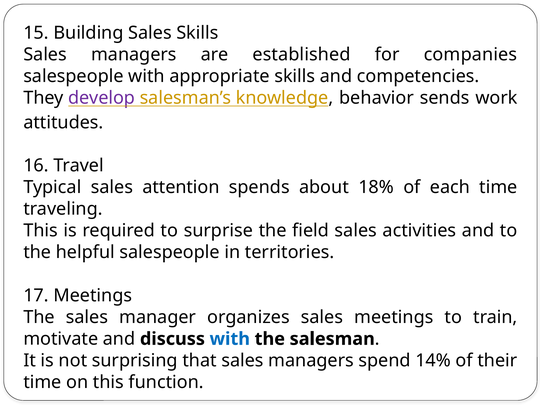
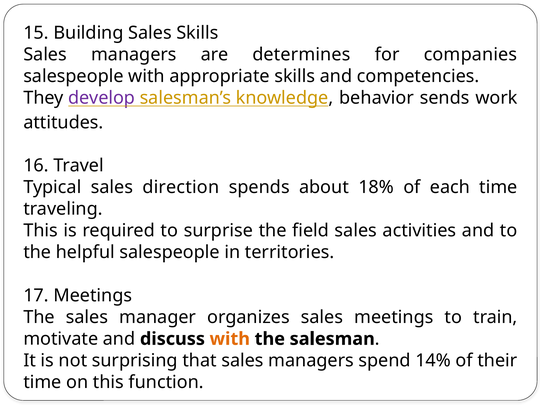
established: established -> determines
attention: attention -> direction
with at (230, 339) colour: blue -> orange
